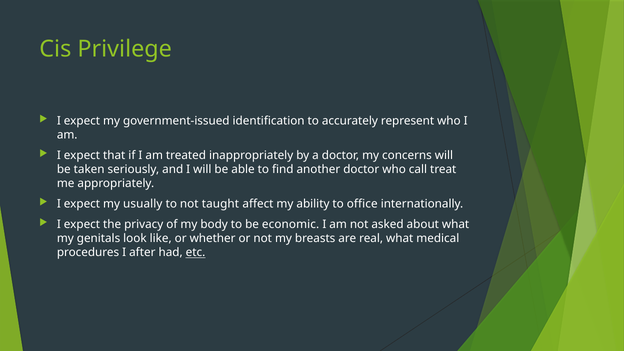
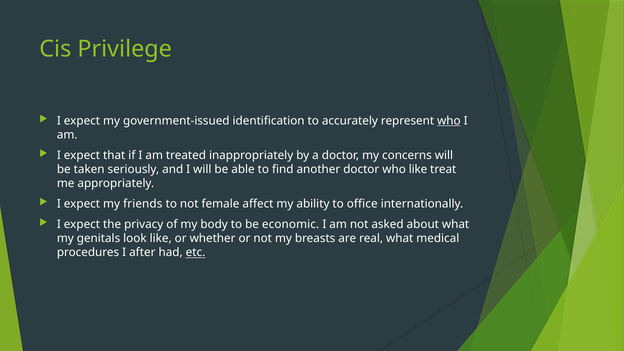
who at (449, 121) underline: none -> present
who call: call -> like
usually: usually -> friends
taught: taught -> female
